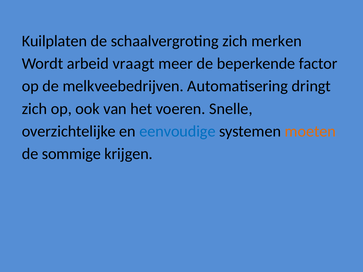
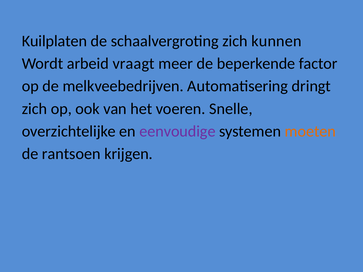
merken: merken -> kunnen
eenvoudige colour: blue -> purple
sommige: sommige -> rantsoen
